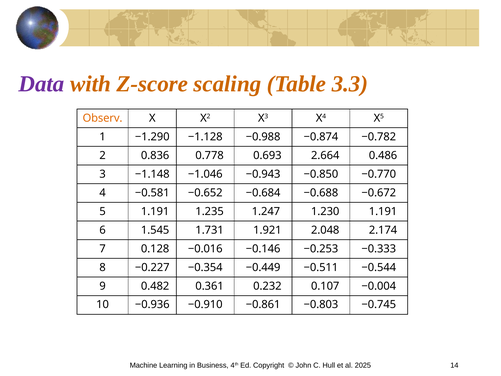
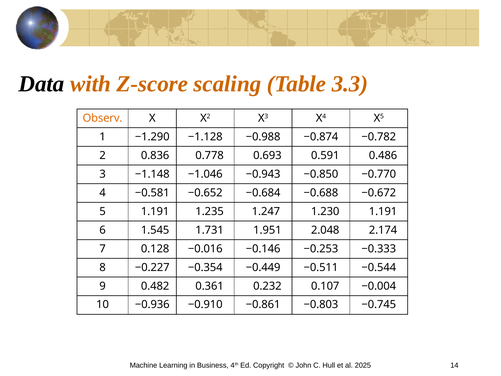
Data colour: purple -> black
2.664: 2.664 -> 0.591
1.921: 1.921 -> 1.951
